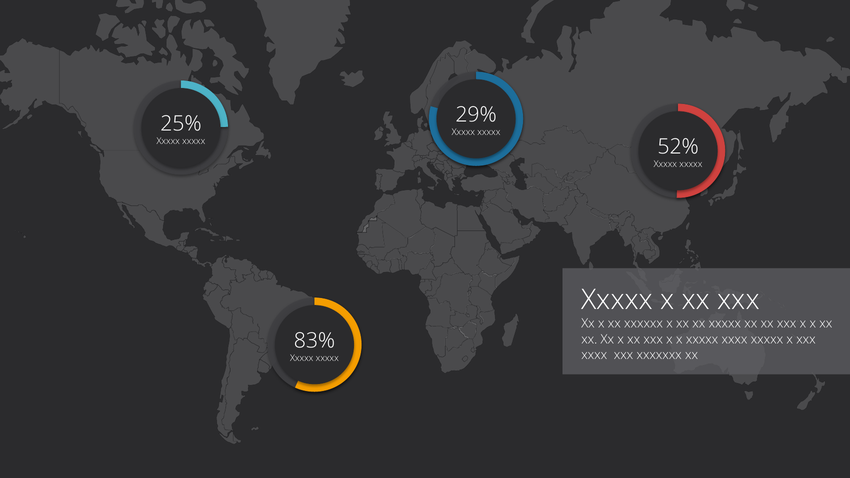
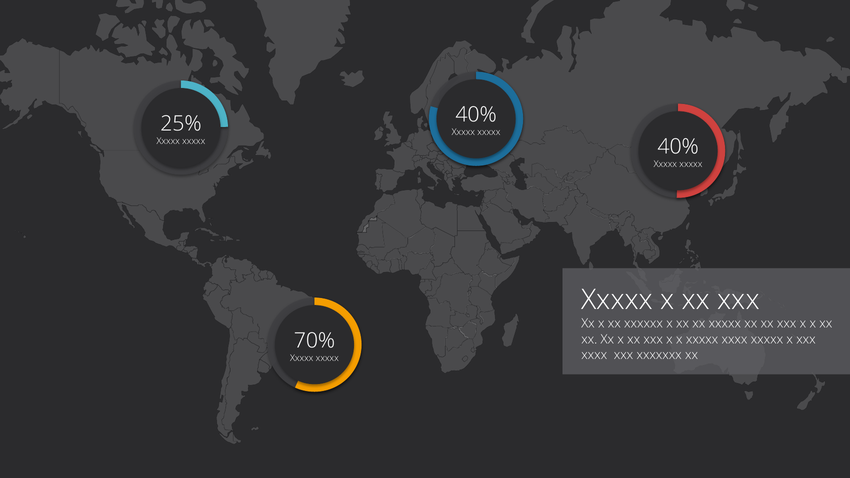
29% at (476, 115): 29% -> 40%
52% at (678, 147): 52% -> 40%
83%: 83% -> 70%
